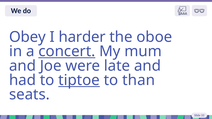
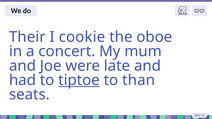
Obey: Obey -> Their
harder: harder -> cookie
concert underline: present -> none
